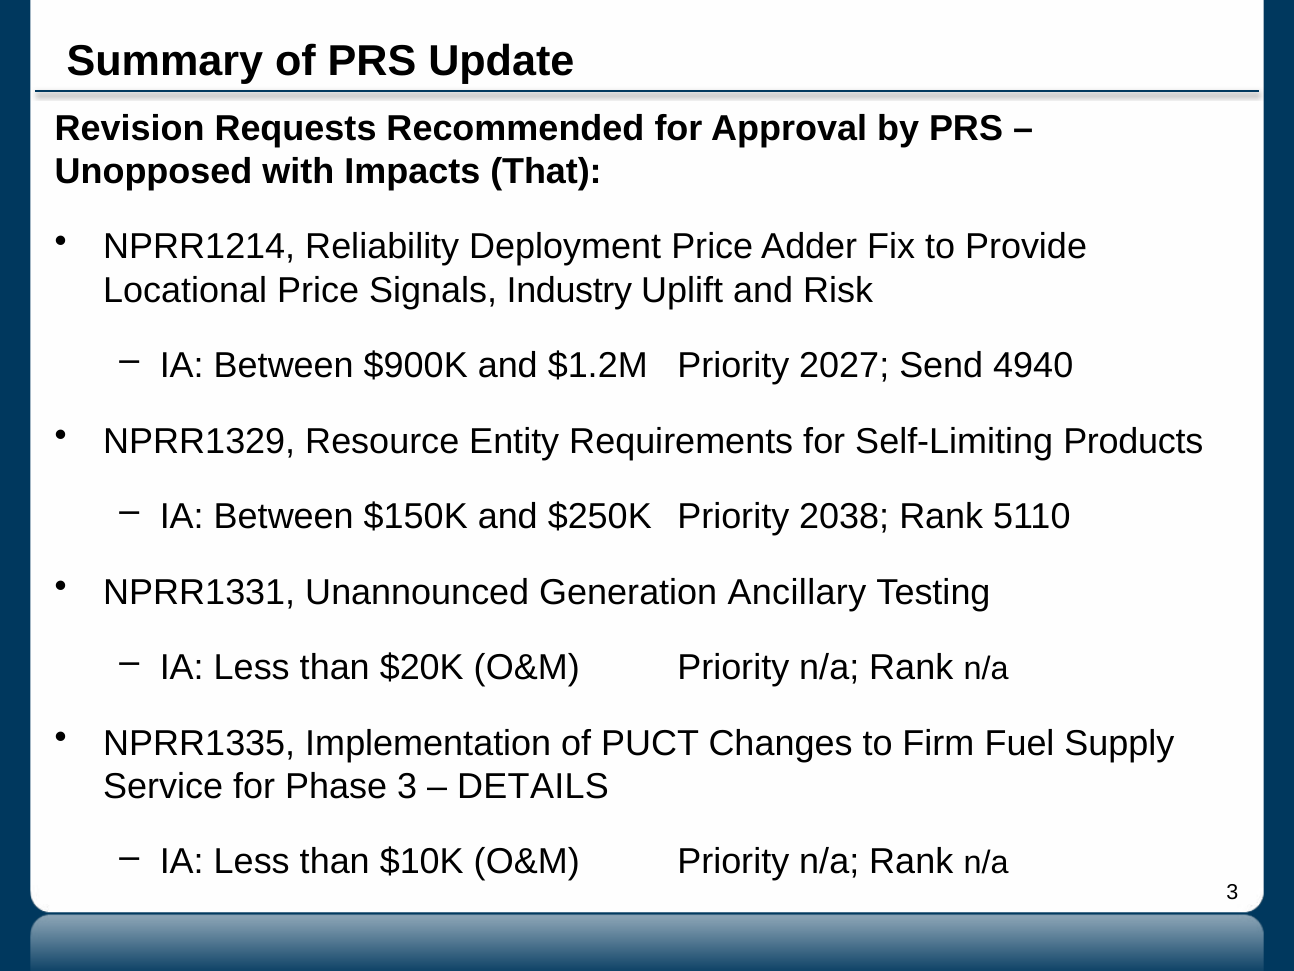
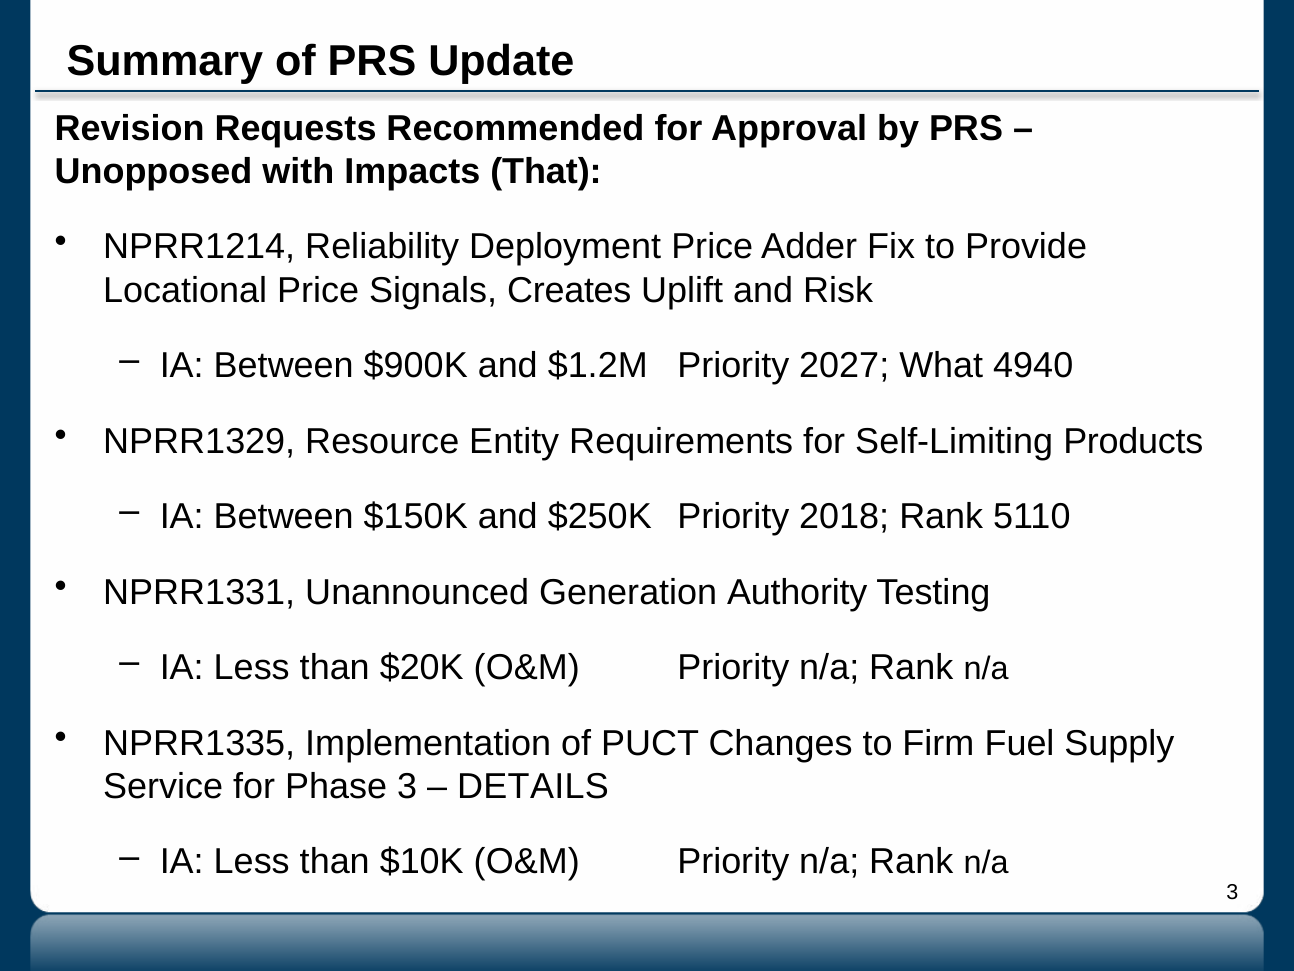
Industry: Industry -> Creates
Send: Send -> What
2038: 2038 -> 2018
Ancillary: Ancillary -> Authority
